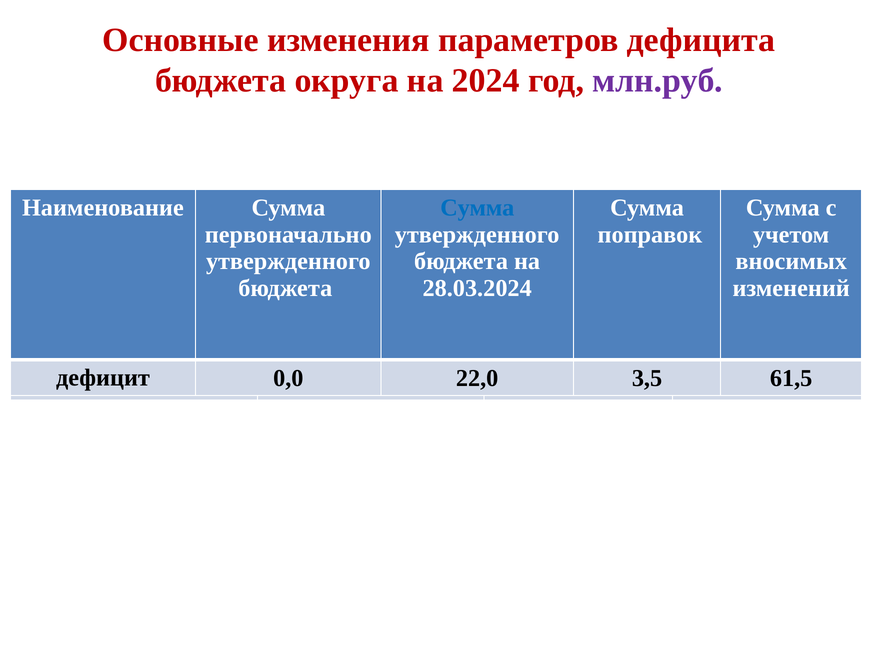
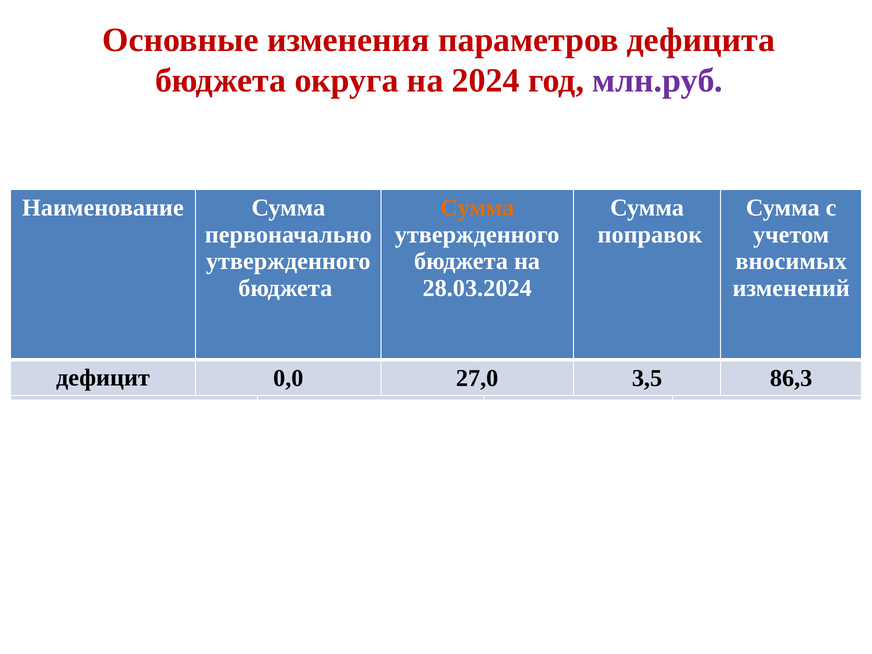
Сумма at (477, 208) colour: blue -> orange
22,0: 22,0 -> 27,0
61,5: 61,5 -> 86,3
